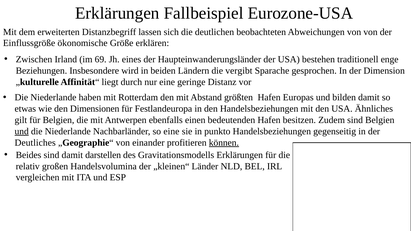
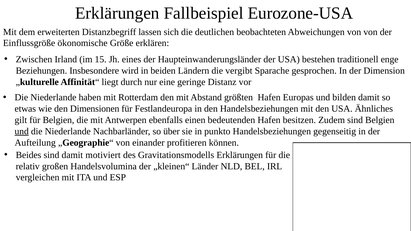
69: 69 -> 15
so eine: eine -> über
Deutliches: Deutliches -> Aufteilung
können underline: present -> none
darstellen: darstellen -> motiviert
